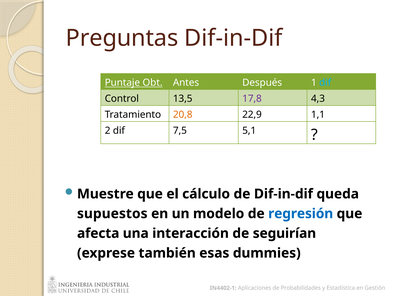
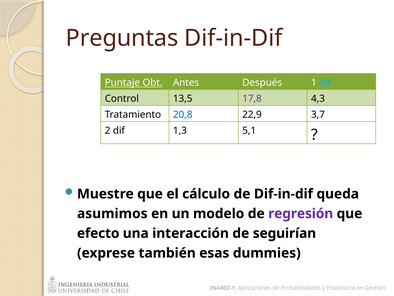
20,8 colour: orange -> blue
1,1: 1,1 -> 3,7
7,5: 7,5 -> 1,3
supuestos: supuestos -> asumimos
regresión colour: blue -> purple
afecta: afecta -> efecto
